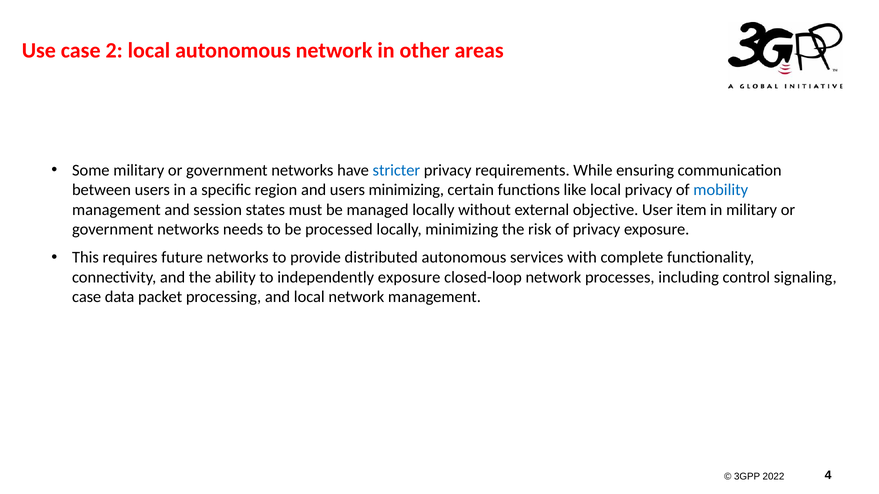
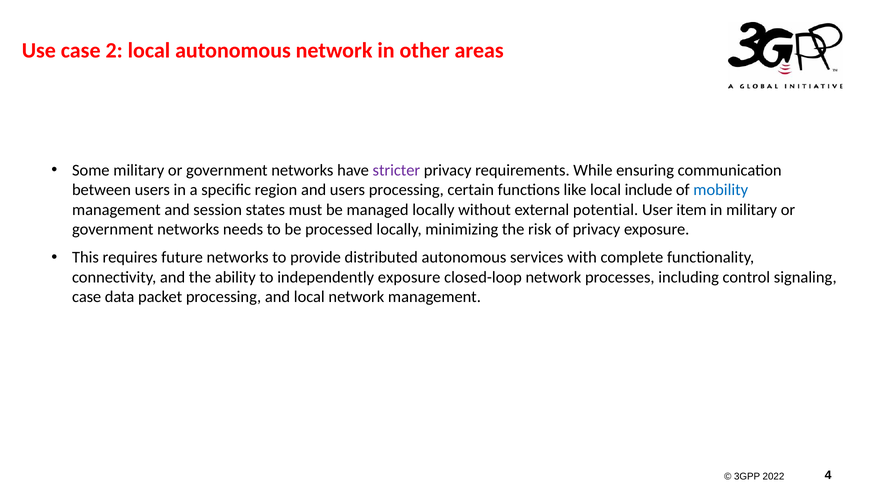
stricter colour: blue -> purple
users minimizing: minimizing -> processing
local privacy: privacy -> include
objective: objective -> potential
